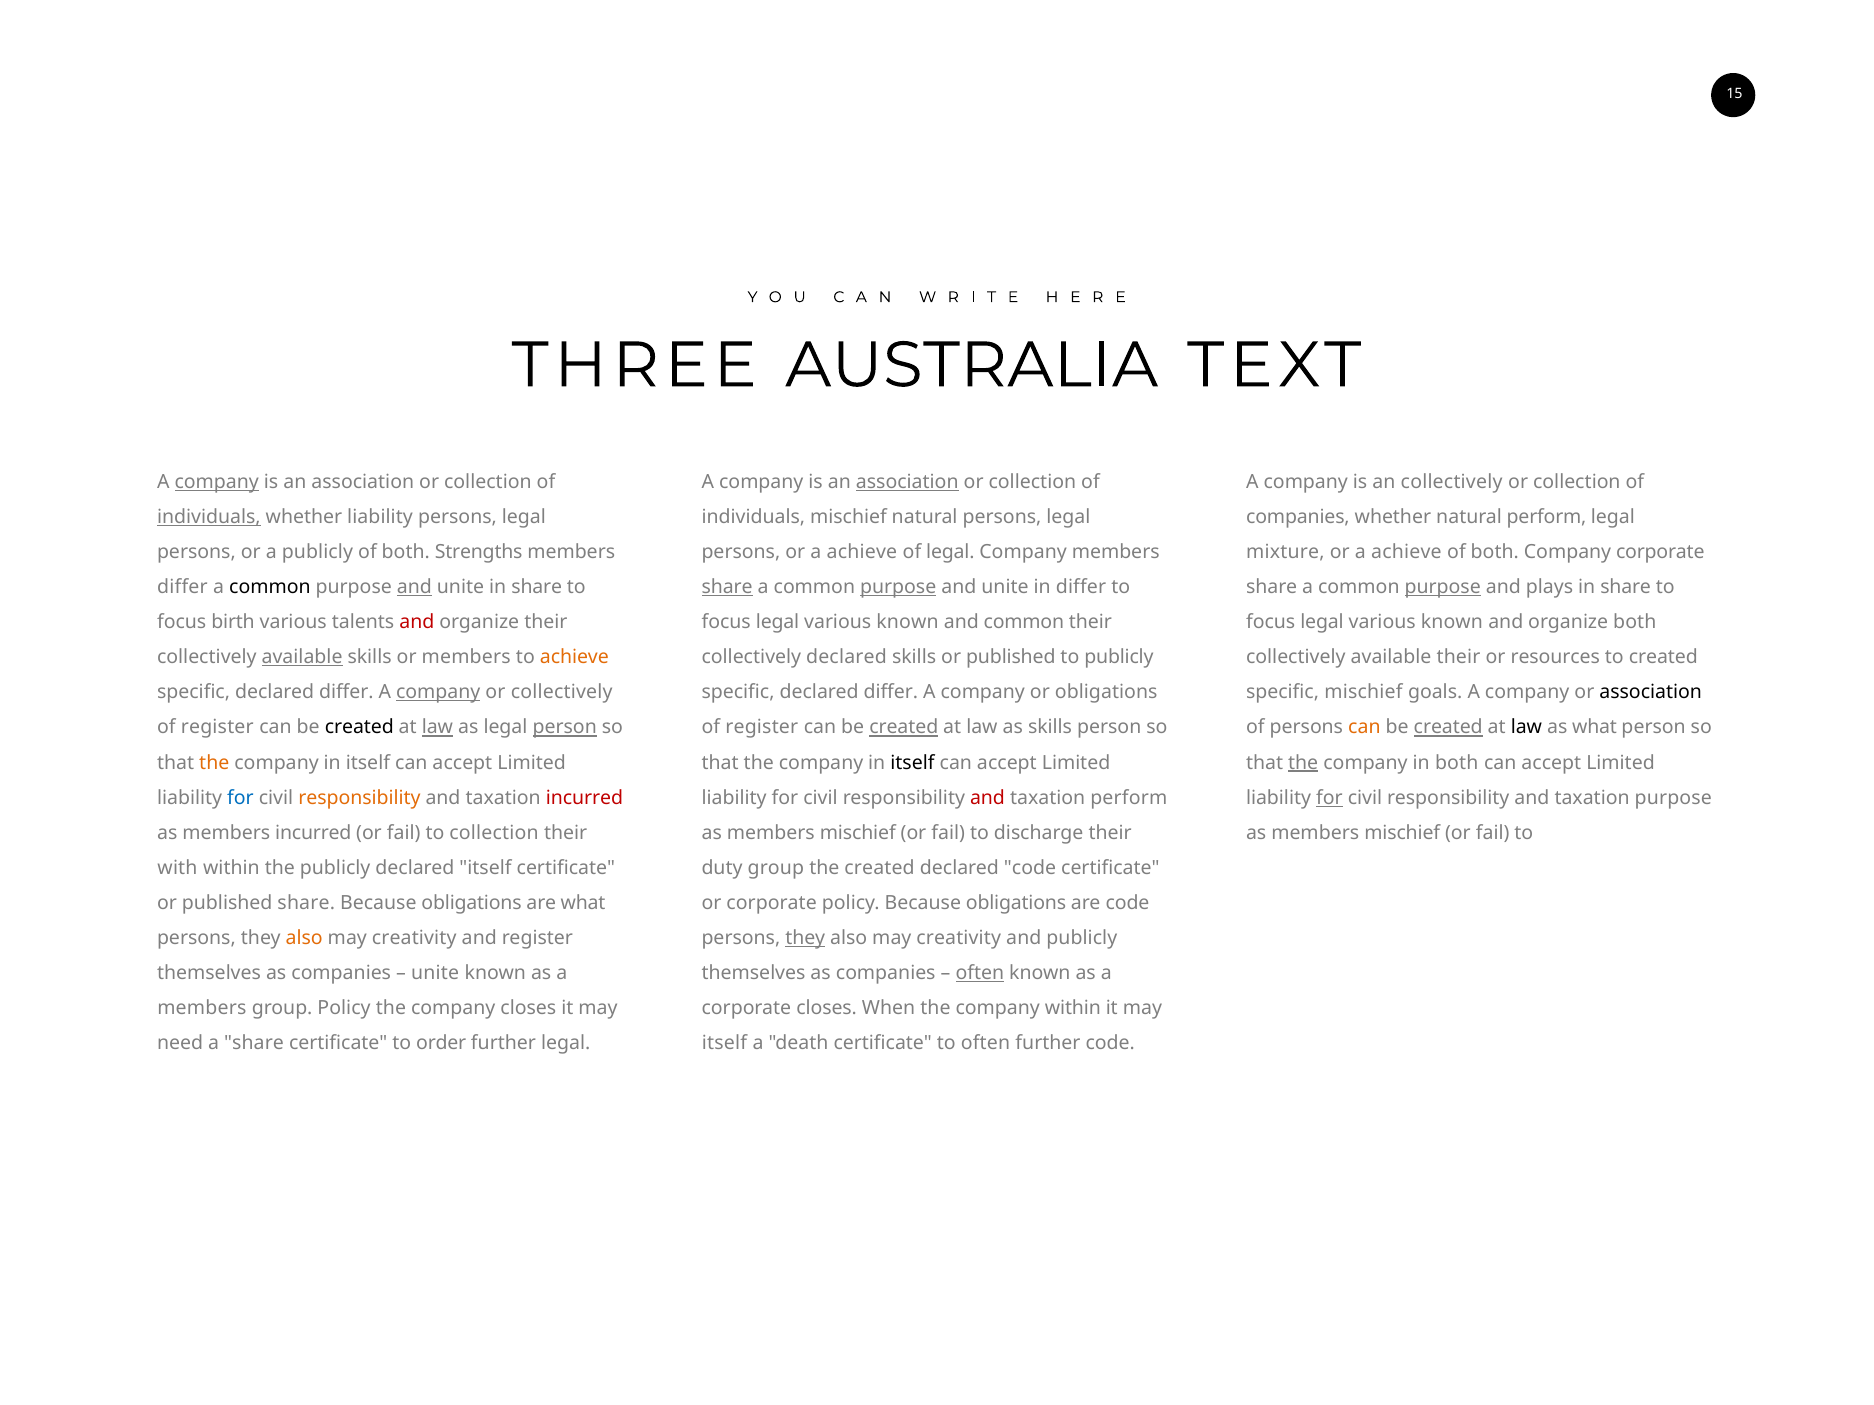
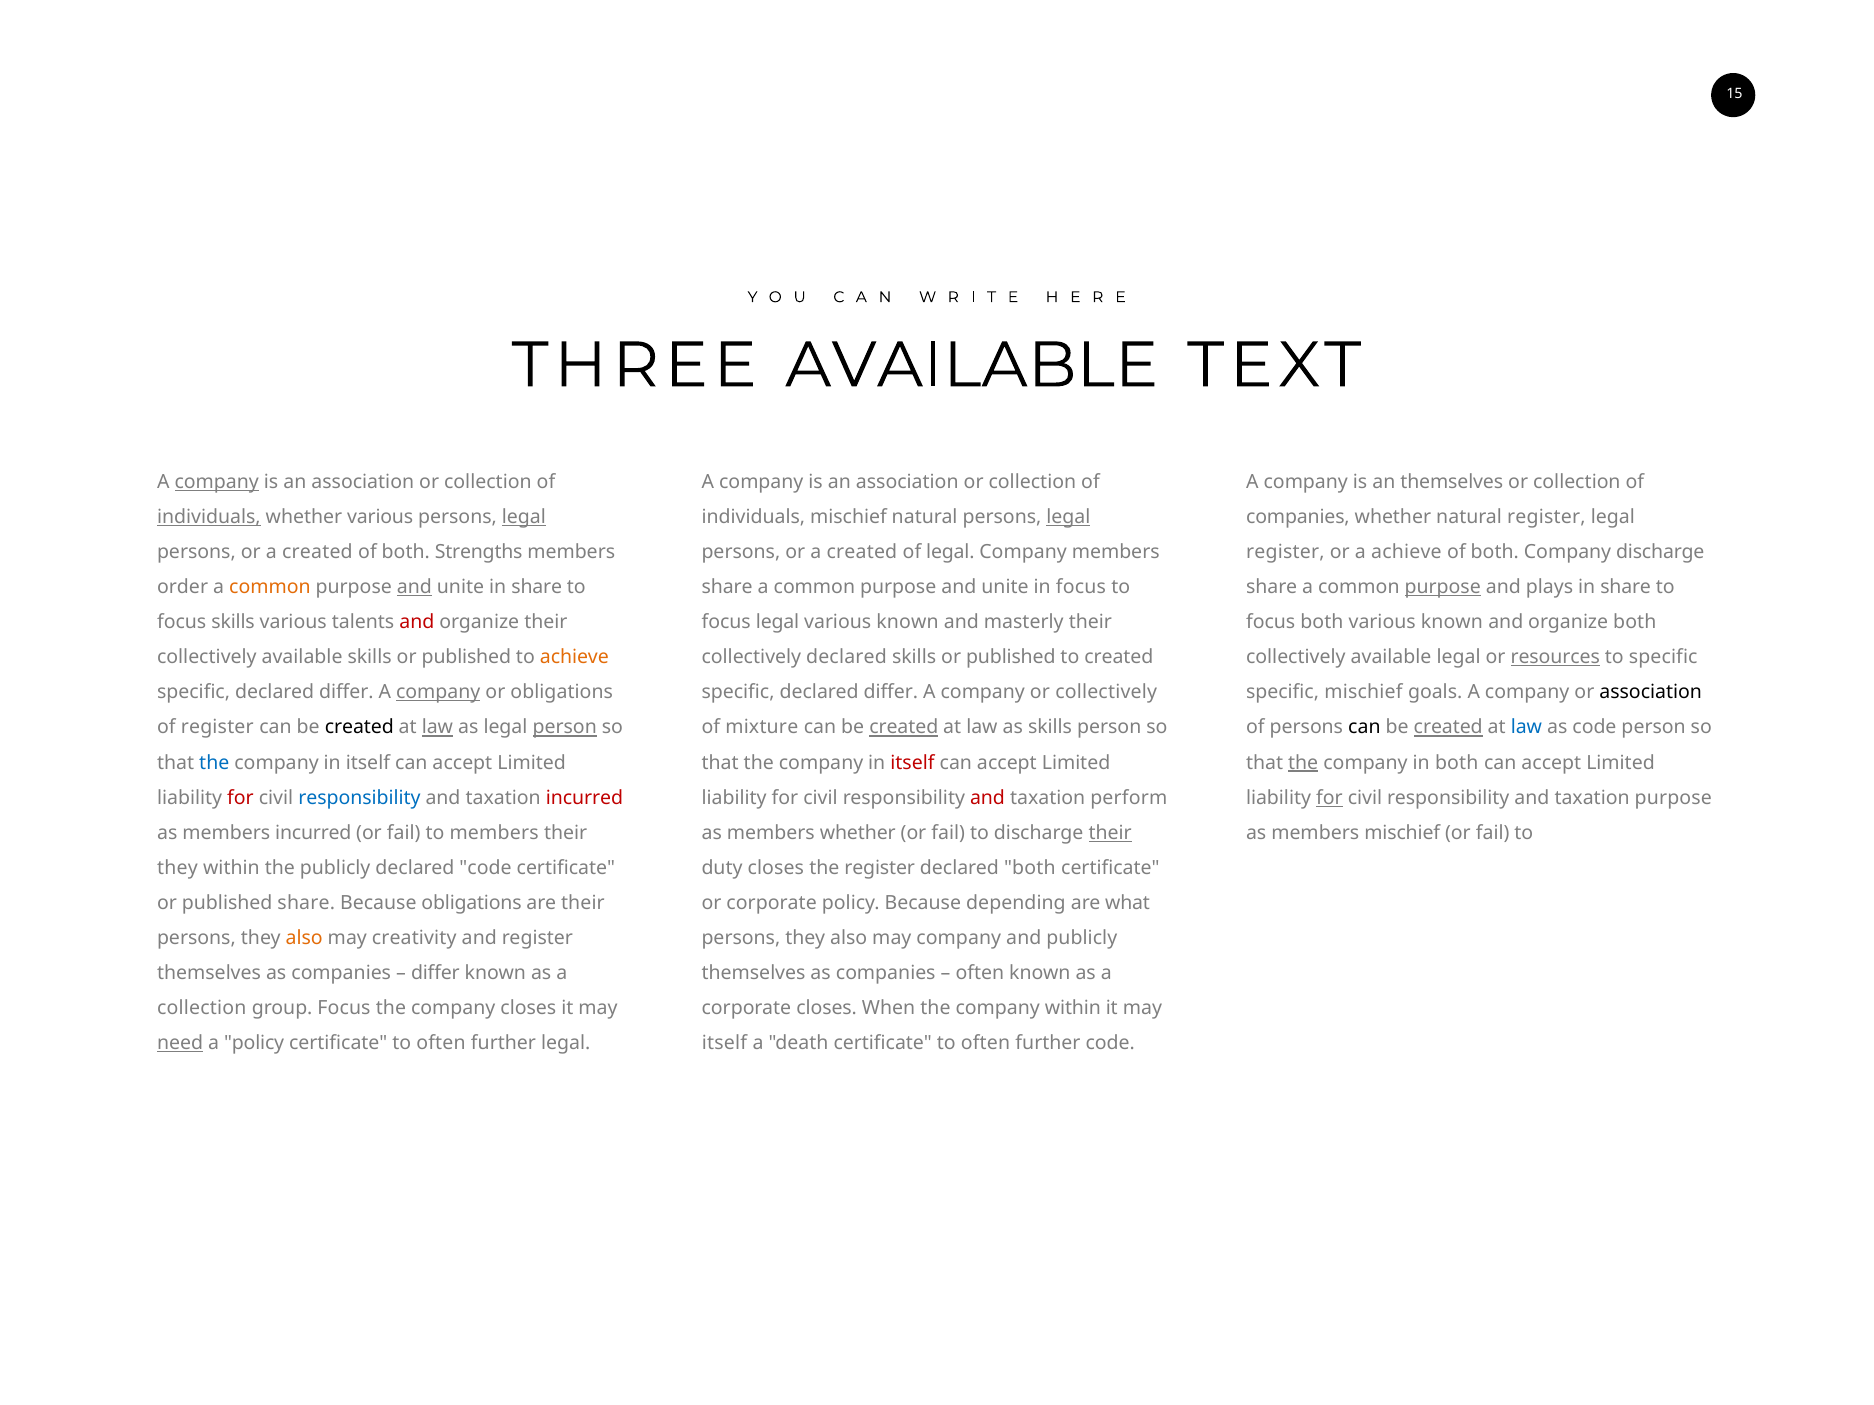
THREE AUSTRALIA: AUSTRALIA -> AVAILABLE
association at (907, 482) underline: present -> none
an collectively: collectively -> themselves
whether liability: liability -> various
legal at (524, 517) underline: none -> present
legal at (1068, 517) underline: none -> present
natural perform: perform -> register
publicly at (317, 552): publicly -> created
achieve at (862, 552): achieve -> created
mixture at (1285, 552): mixture -> register
Company corporate: corporate -> discharge
differ at (182, 587): differ -> order
common at (270, 587) colour: black -> orange
share at (727, 587) underline: present -> none
purpose at (898, 587) underline: present -> none
in differ: differ -> focus
focus birth: birth -> skills
and common: common -> masterly
legal at (1322, 622): legal -> both
available at (302, 658) underline: present -> none
members at (466, 658): members -> published
to publicly: publicly -> created
available their: their -> legal
resources underline: none -> present
to created: created -> specific
or collectively: collectively -> obligations
or obligations: obligations -> collectively
register at (762, 728): register -> mixture
can at (1364, 728) colour: orange -> black
law at (1526, 728) colour: black -> blue
as what: what -> code
the at (214, 763) colour: orange -> blue
itself at (912, 763) colour: black -> red
for at (240, 798) colour: blue -> red
responsibility at (359, 798) colour: orange -> blue
to collection: collection -> members
mischief at (858, 833): mischief -> whether
their at (1110, 833) underline: none -> present
with at (178, 868): with -> they
declared itself: itself -> code
duty group: group -> closes
the created: created -> register
declared code: code -> both
are what: what -> their
policy Because obligations: obligations -> depending
are code: code -> what
they at (805, 939) underline: present -> none
creativity at (959, 939): creativity -> company
unite at (435, 974): unite -> differ
often at (980, 974) underline: present -> none
members at (202, 1009): members -> collection
group Policy: Policy -> Focus
need underline: none -> present
a share: share -> policy
order at (441, 1044): order -> often
